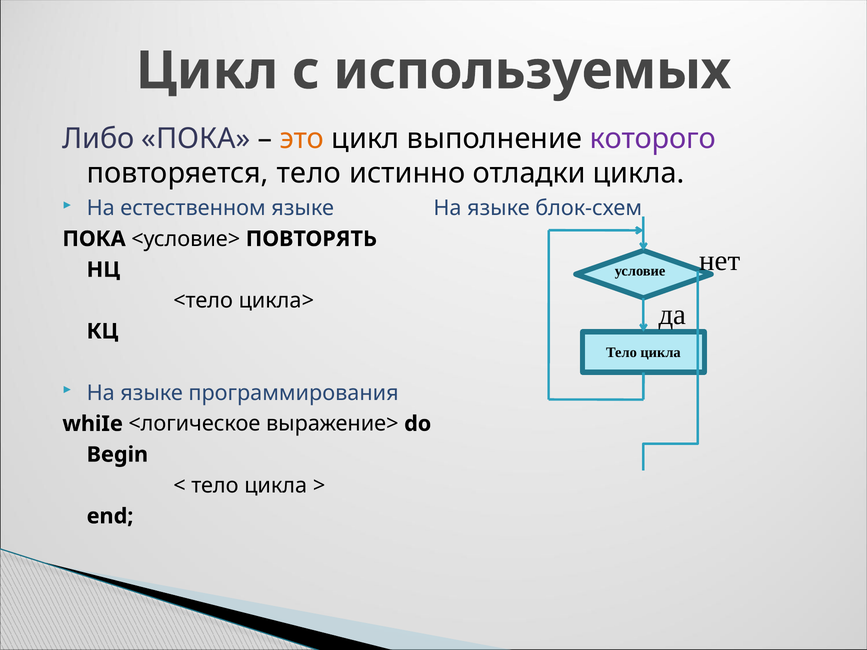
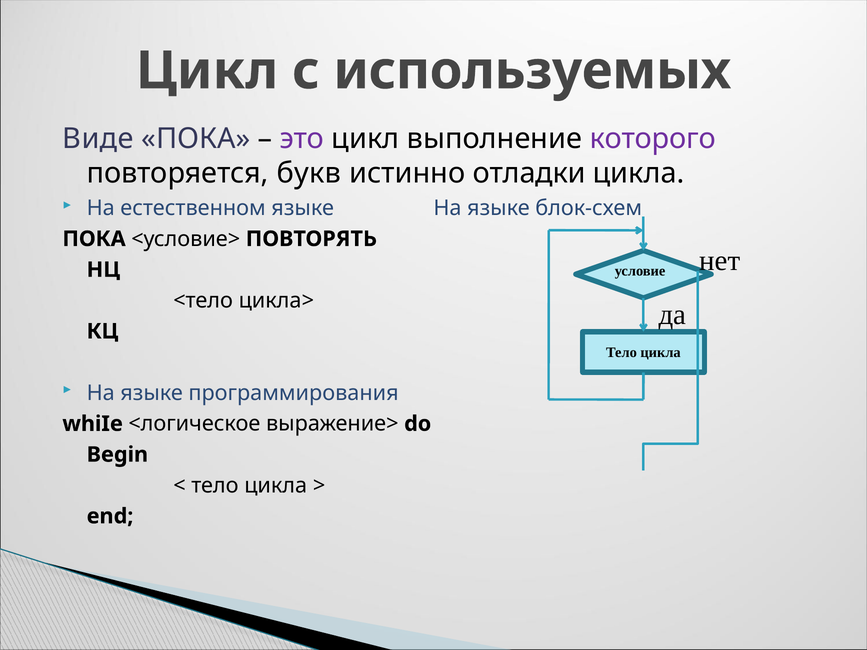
Либо: Либо -> Виде
это colour: orange -> purple
повторяется тело: тело -> букв
